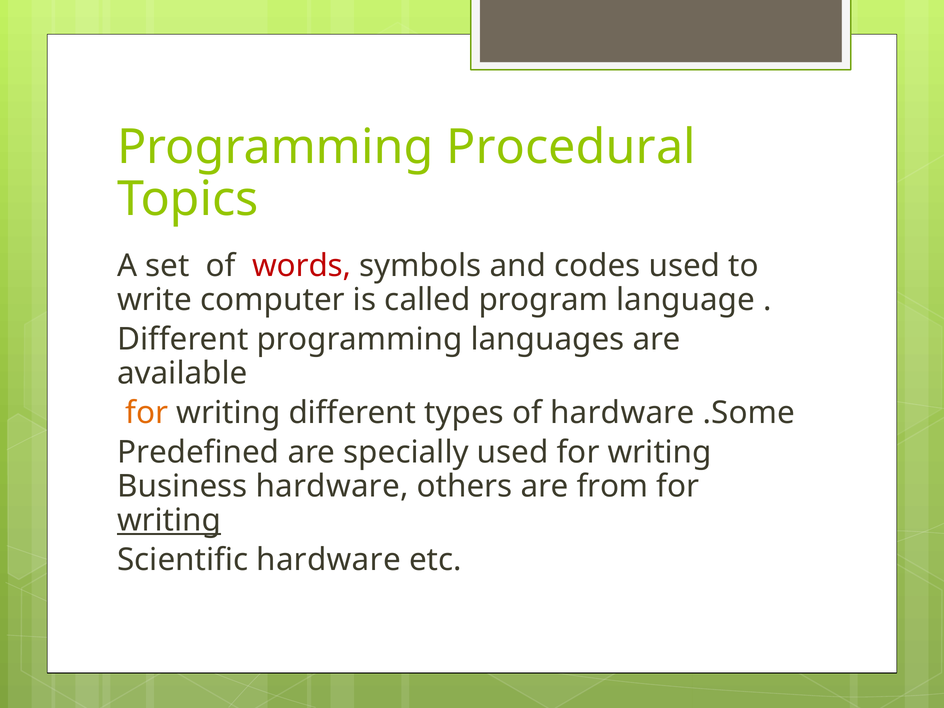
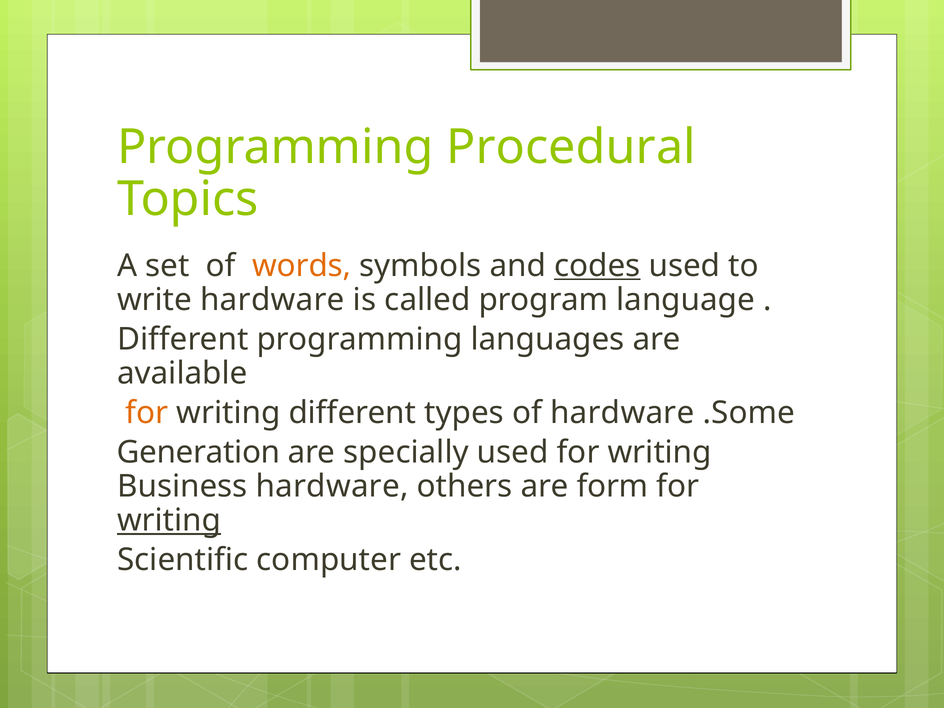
words colour: red -> orange
codes underline: none -> present
write computer: computer -> hardware
Predefined: Predefined -> Generation
from: from -> form
Scientific hardware: hardware -> computer
